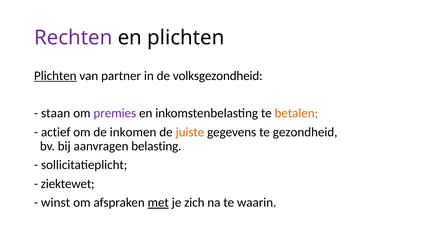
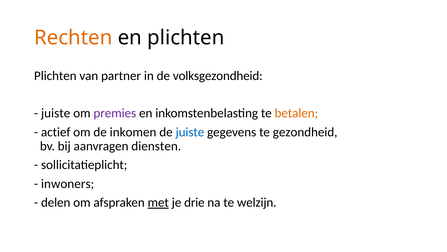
Rechten colour: purple -> orange
Plichten at (55, 76) underline: present -> none
staan at (56, 113): staan -> juiste
juiste at (190, 132) colour: orange -> blue
belasting: belasting -> diensten
ziektewet: ziektewet -> inwoners
winst: winst -> delen
zich: zich -> drie
waarin: waarin -> welzijn
